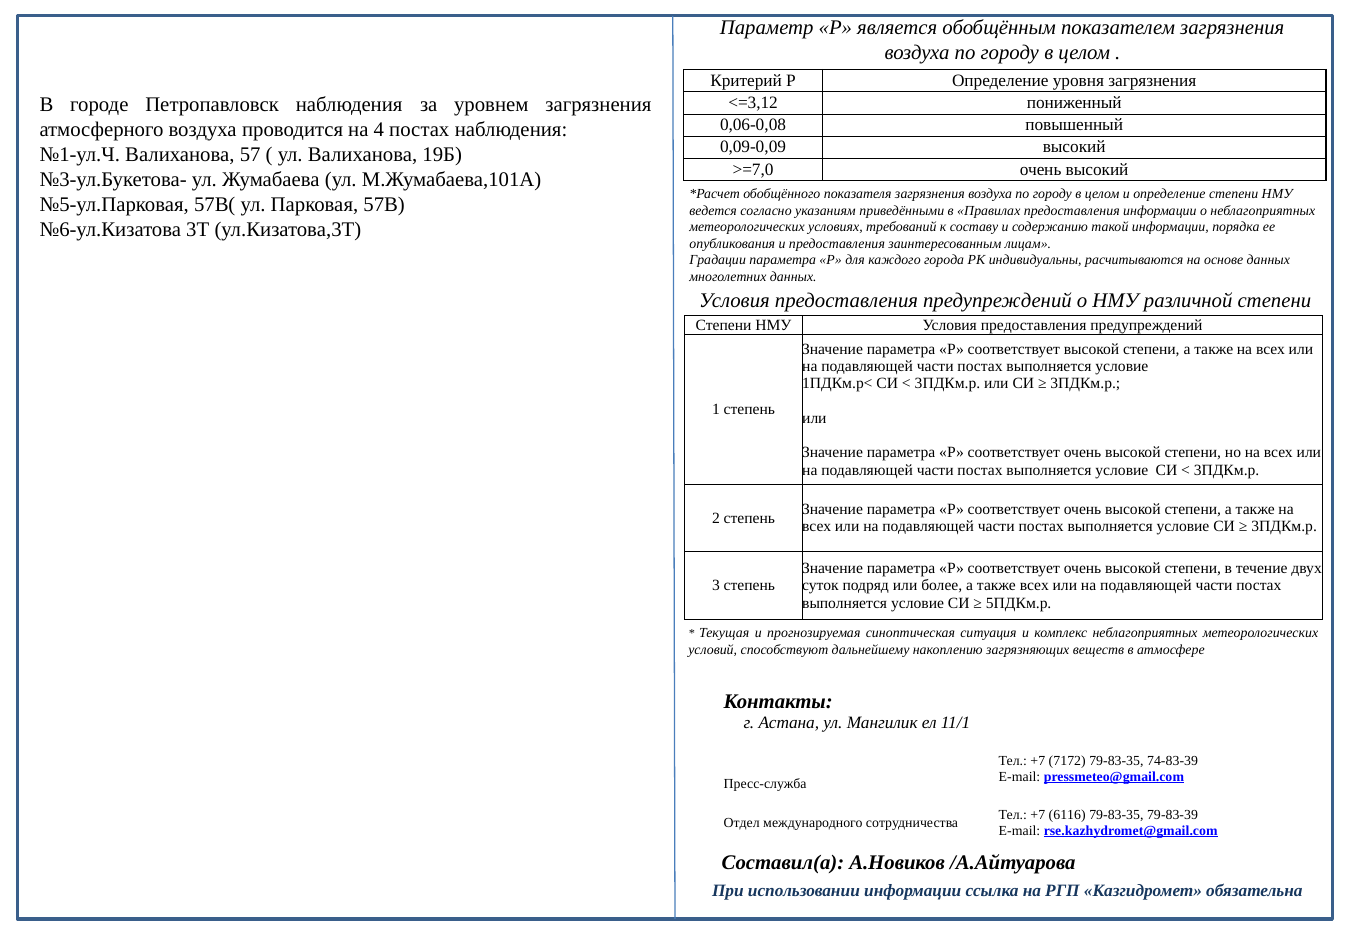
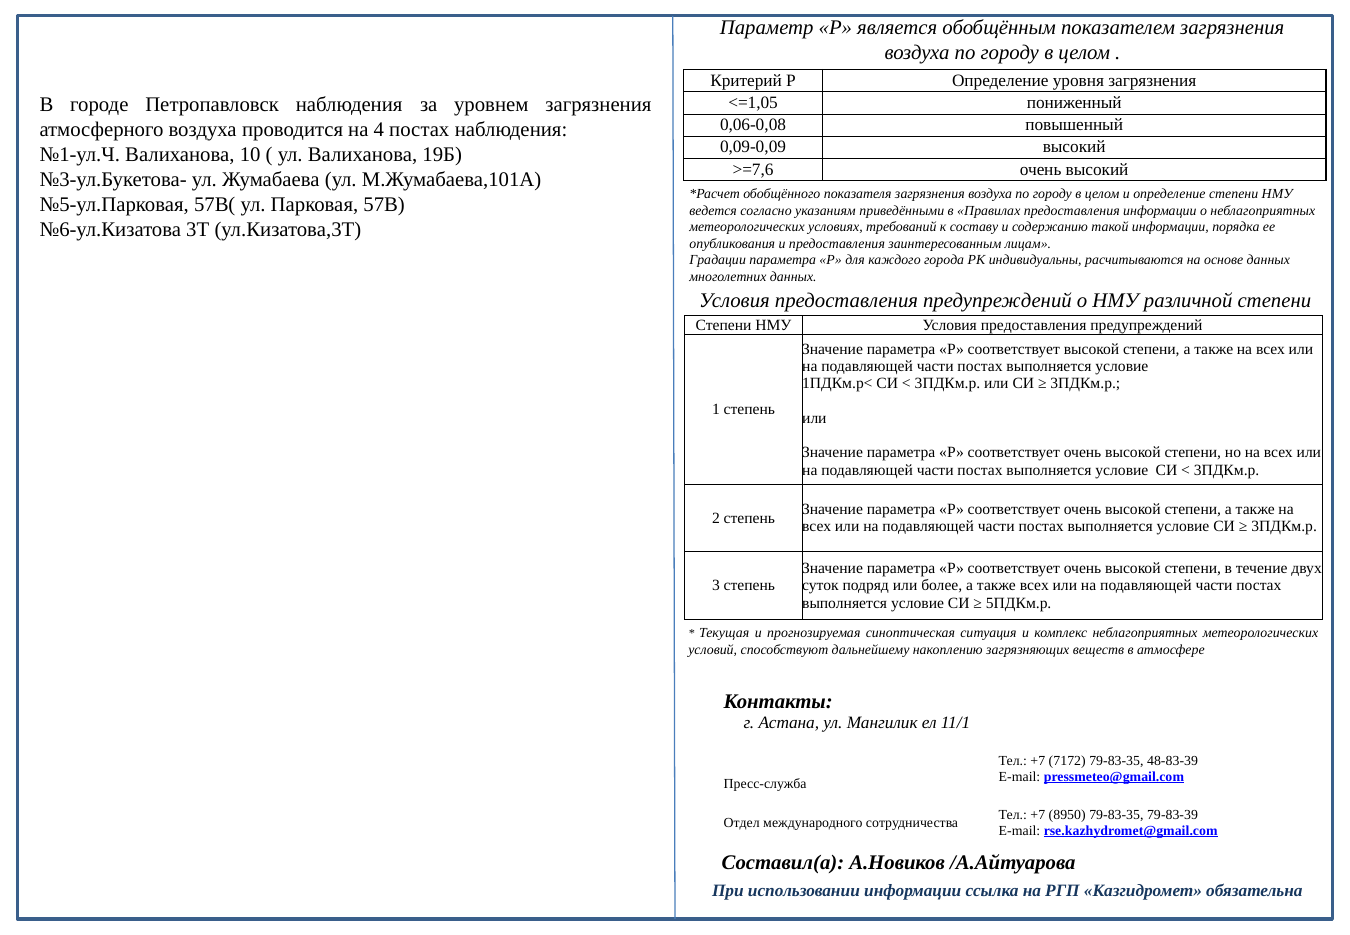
<=3,12: <=3,12 -> <=1,05
57: 57 -> 10
>=7,0: >=7,0 -> >=7,6
74-83-39: 74-83-39 -> 48-83-39
6116: 6116 -> 8950
